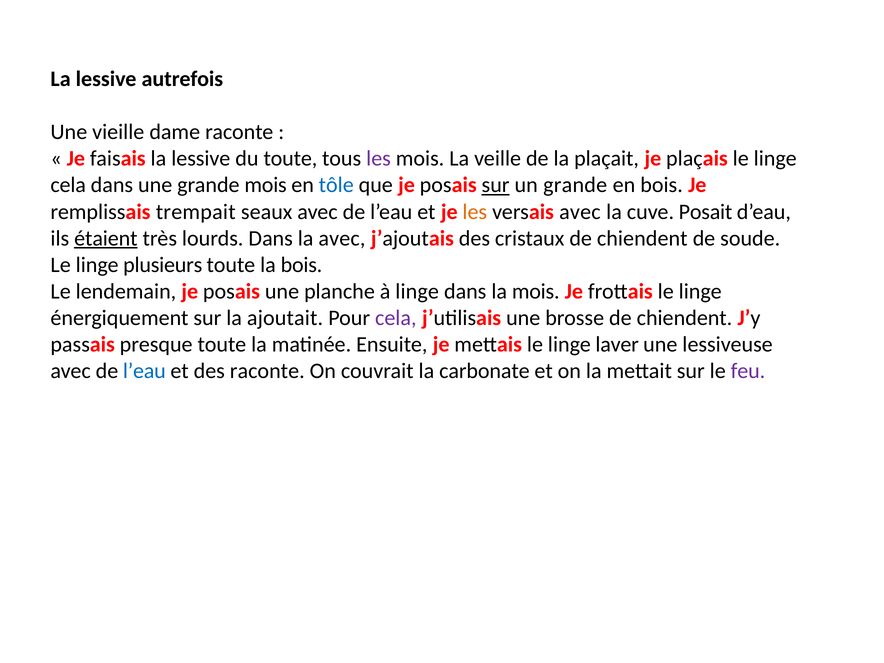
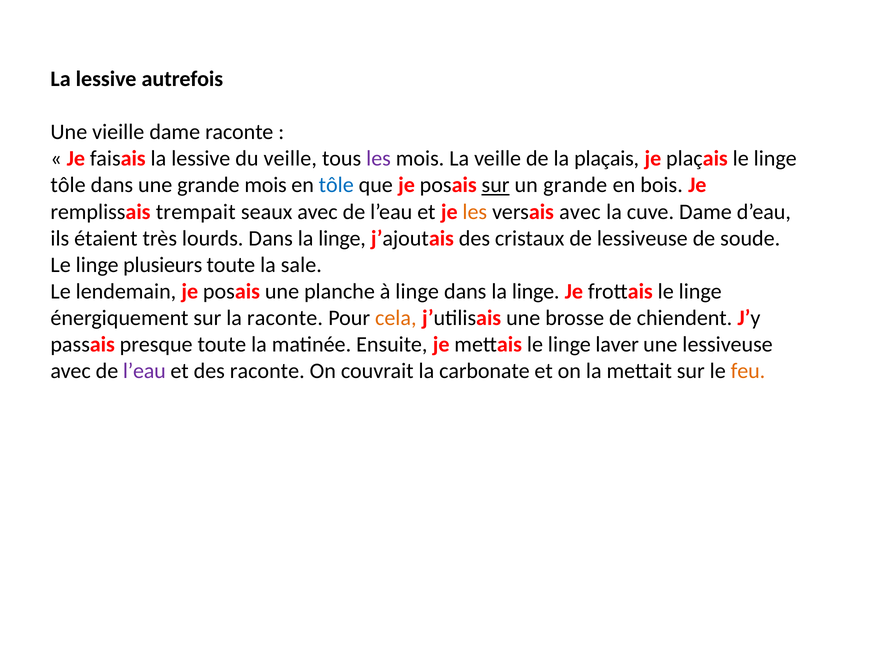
du toute: toute -> veille
la plaçait: plaçait -> plaçais
cela at (68, 185): cela -> tôle
cuve Posait: Posait -> Dame
étaient underline: present -> none
lourds Dans la avec: avec -> linge
cristaux de chiendent: chiendent -> lessiveuse
la bois: bois -> sale
mois at (536, 291): mois -> linge
la ajoutait: ajoutait -> raconte
cela at (396, 318) colour: purple -> orange
l’eau at (144, 371) colour: blue -> purple
feu colour: purple -> orange
